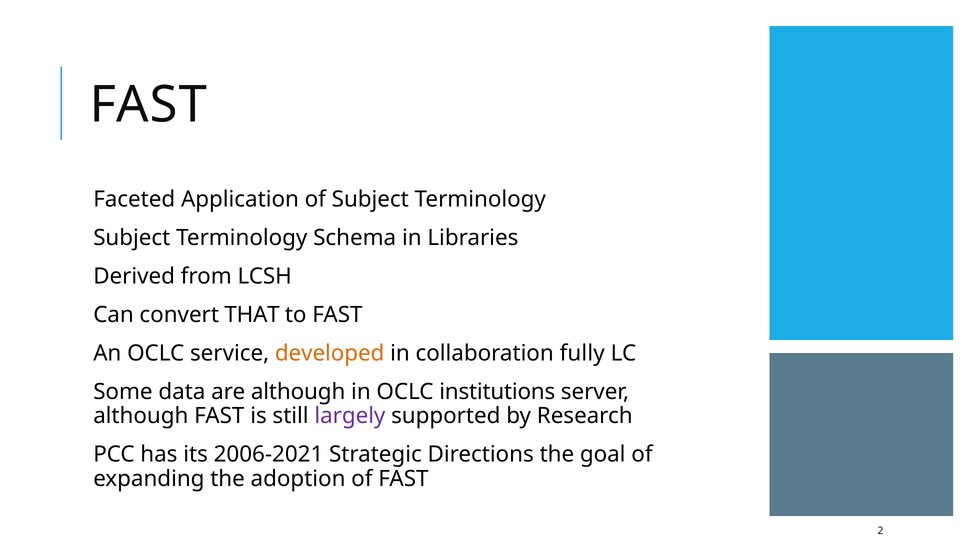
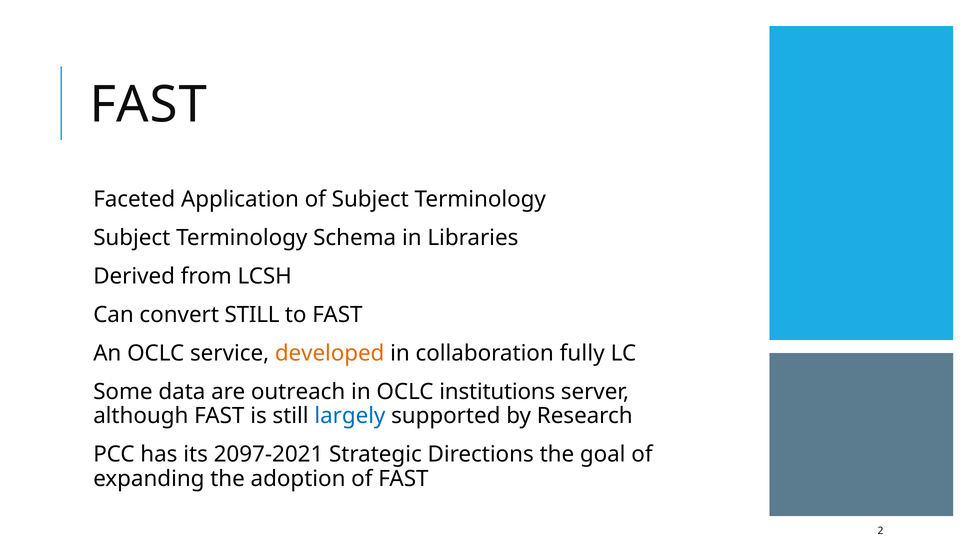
convert THAT: THAT -> STILL
are although: although -> outreach
largely colour: purple -> blue
2006-2021: 2006-2021 -> 2097-2021
